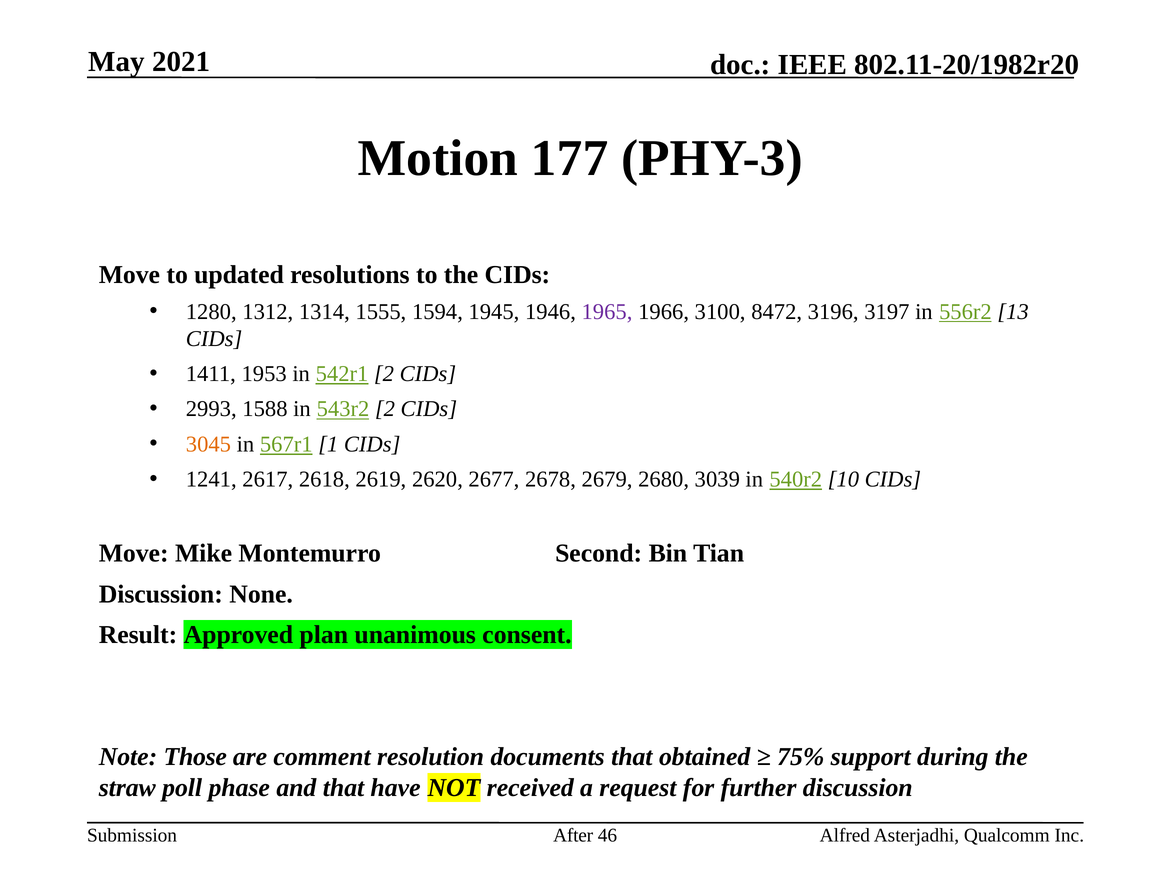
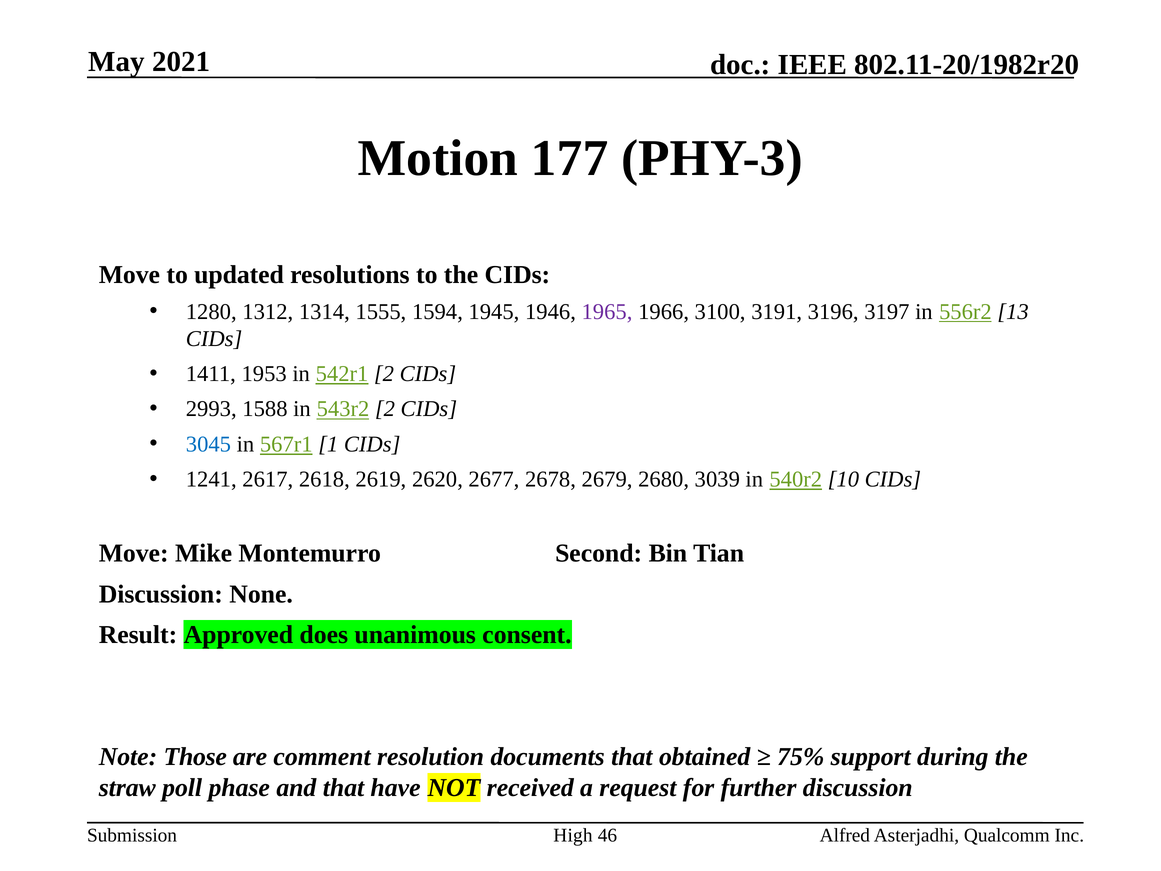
8472: 8472 -> 3191
3045 colour: orange -> blue
plan: plan -> does
After: After -> High
